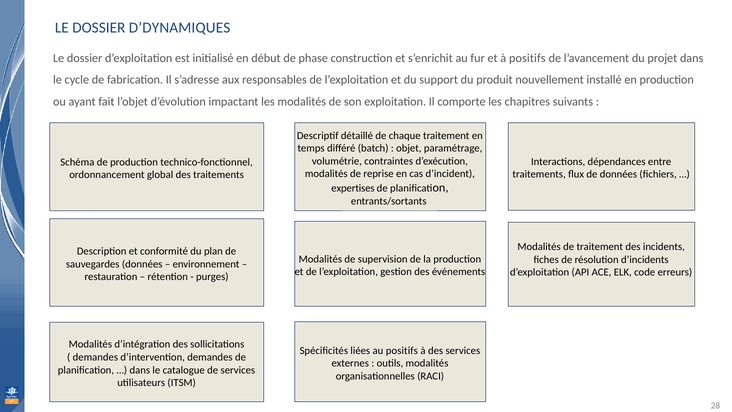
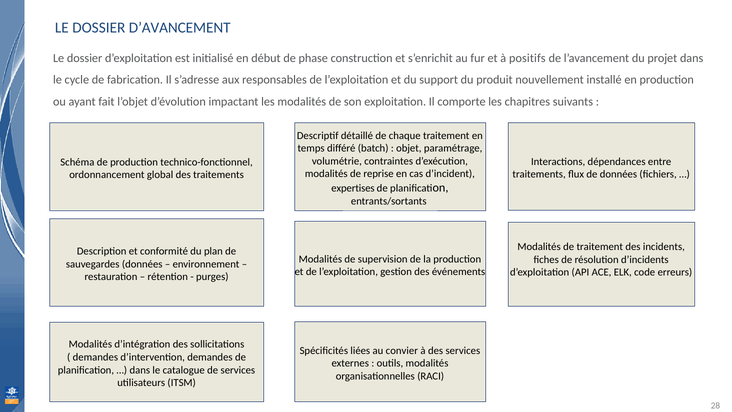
D’DYNAMIQUES: D’DYNAMIQUES -> D’AVANCEMENT
au positifs: positifs -> convier
